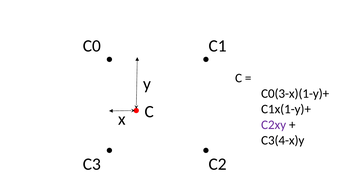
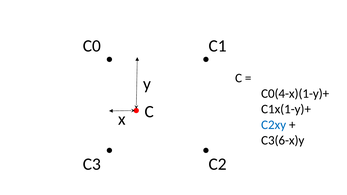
C0(3-x)(1-y)+: C0(3-x)(1-y)+ -> C0(4-x)(1-y)+
C2xy colour: purple -> blue
C3(4-x)y: C3(4-x)y -> C3(6-x)y
